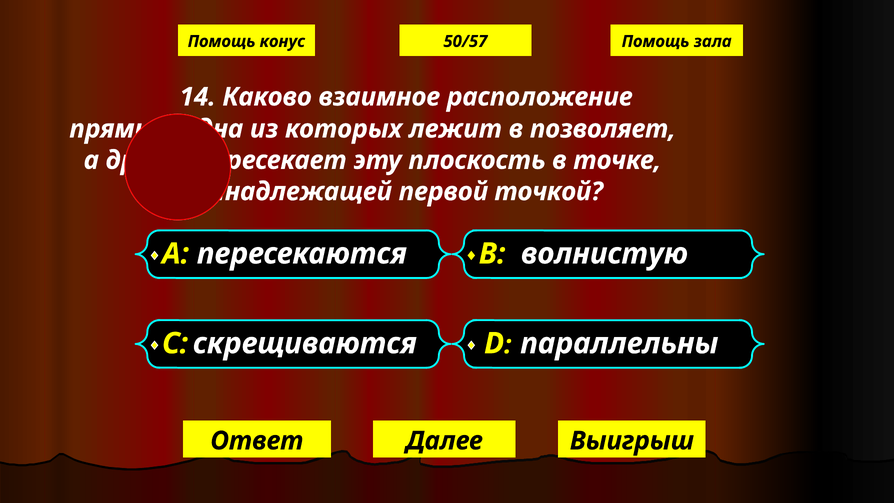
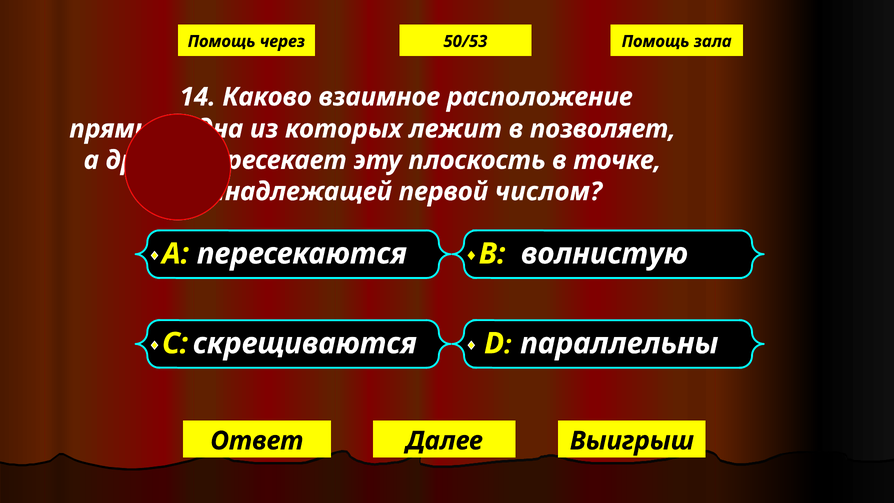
конус: конус -> через
50/57: 50/57 -> 50/53
точкой: точкой -> числом
